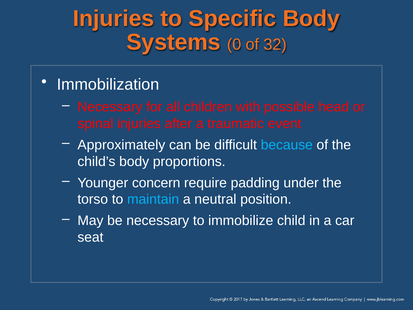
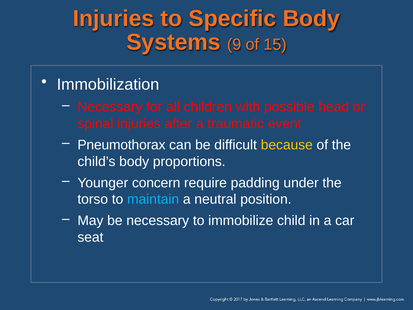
0: 0 -> 9
32: 32 -> 15
Approximately: Approximately -> Pneumothorax
because colour: light blue -> yellow
